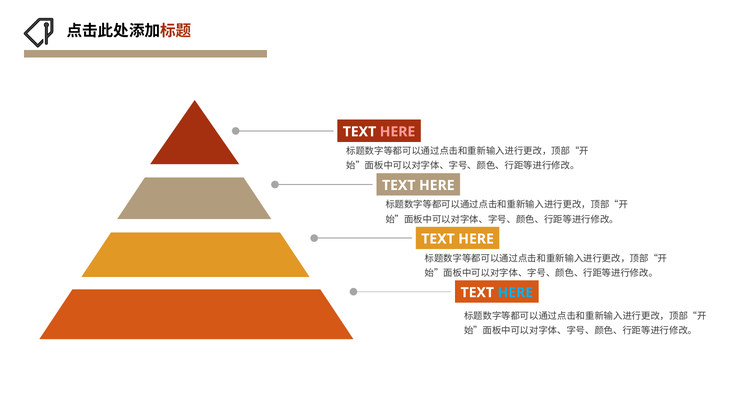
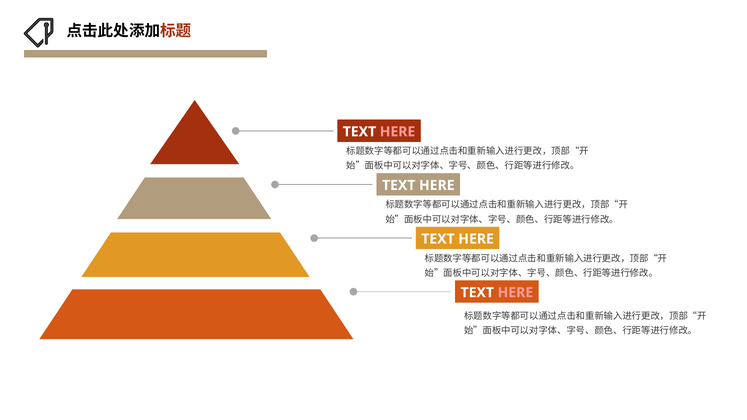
HERE at (515, 293) colour: light blue -> pink
